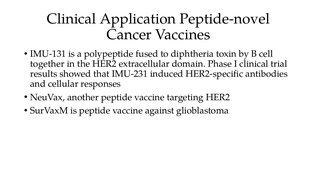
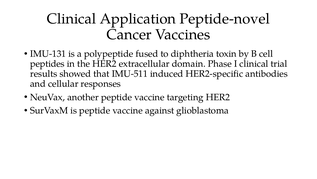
together: together -> peptides
IMU-231: IMU-231 -> IMU-511
